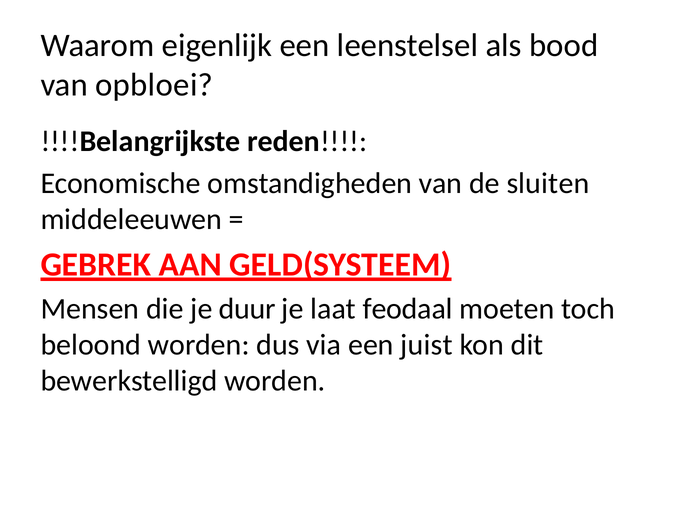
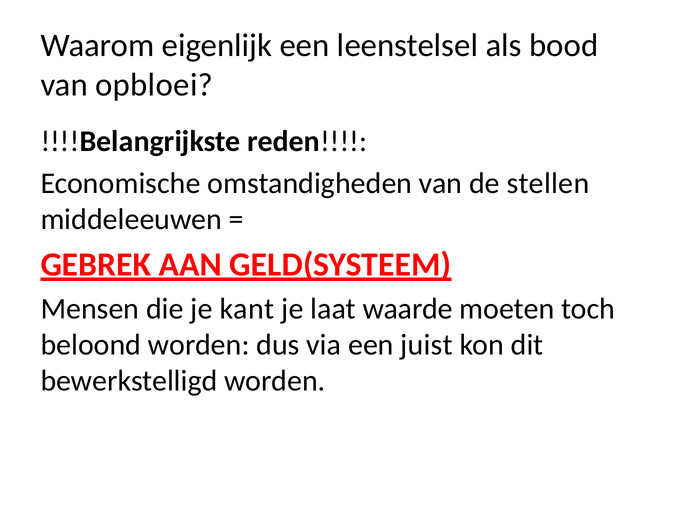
sluiten: sluiten -> stellen
duur: duur -> kant
feodaal: feodaal -> waarde
